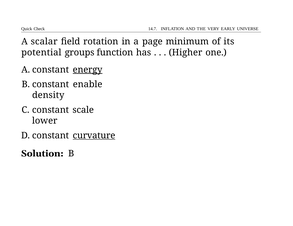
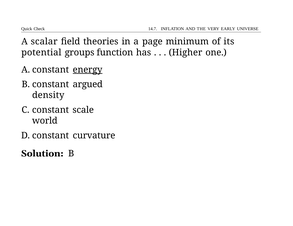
rotation: rotation -> theories
enable: enable -> argued
lower: lower -> world
curvature underline: present -> none
